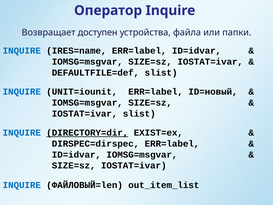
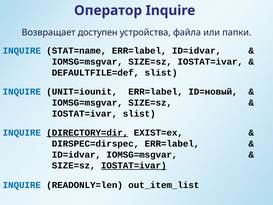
IRES=name: IRES=name -> STAT=name
IOSTAT=ivar at (134, 165) underline: none -> present
ФАЙЛОВЫЙ=len: ФАЙЛОВЫЙ=len -> READONLY=len
